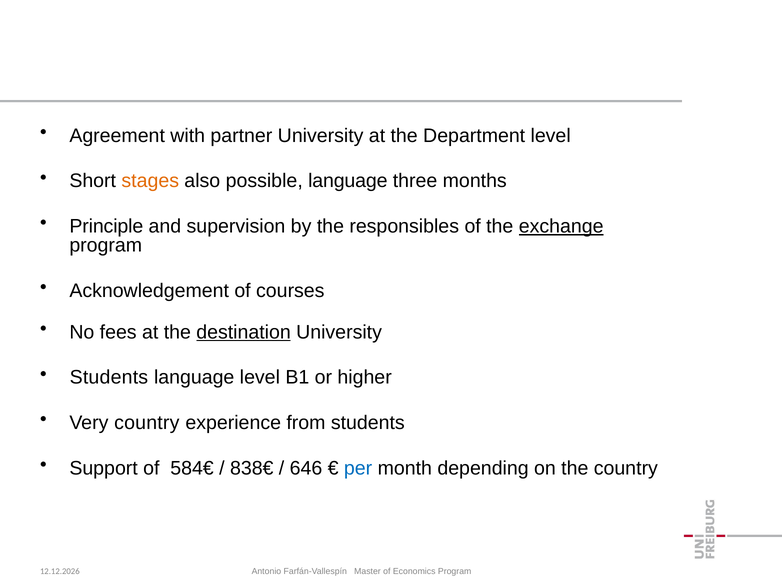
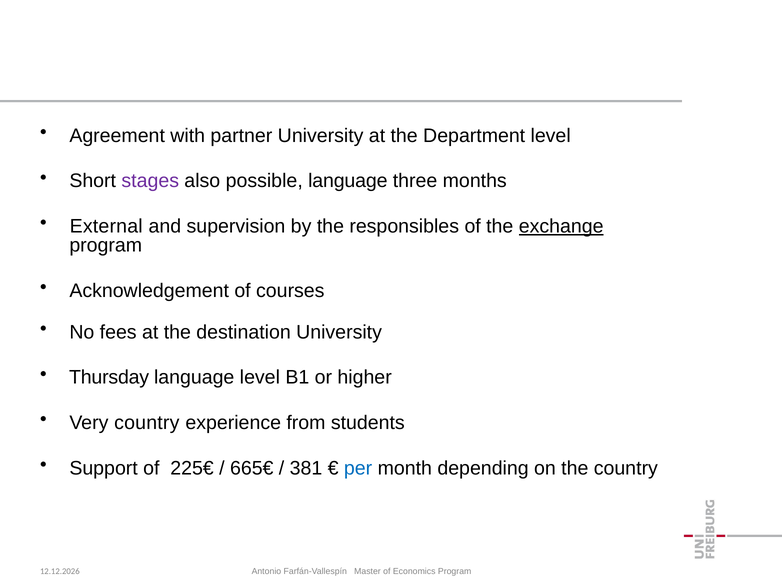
stages colour: orange -> purple
Principle: Principle -> External
destination underline: present -> none
Students at (109, 377): Students -> Thursday
584€: 584€ -> 225€
838€: 838€ -> 665€
646: 646 -> 381
